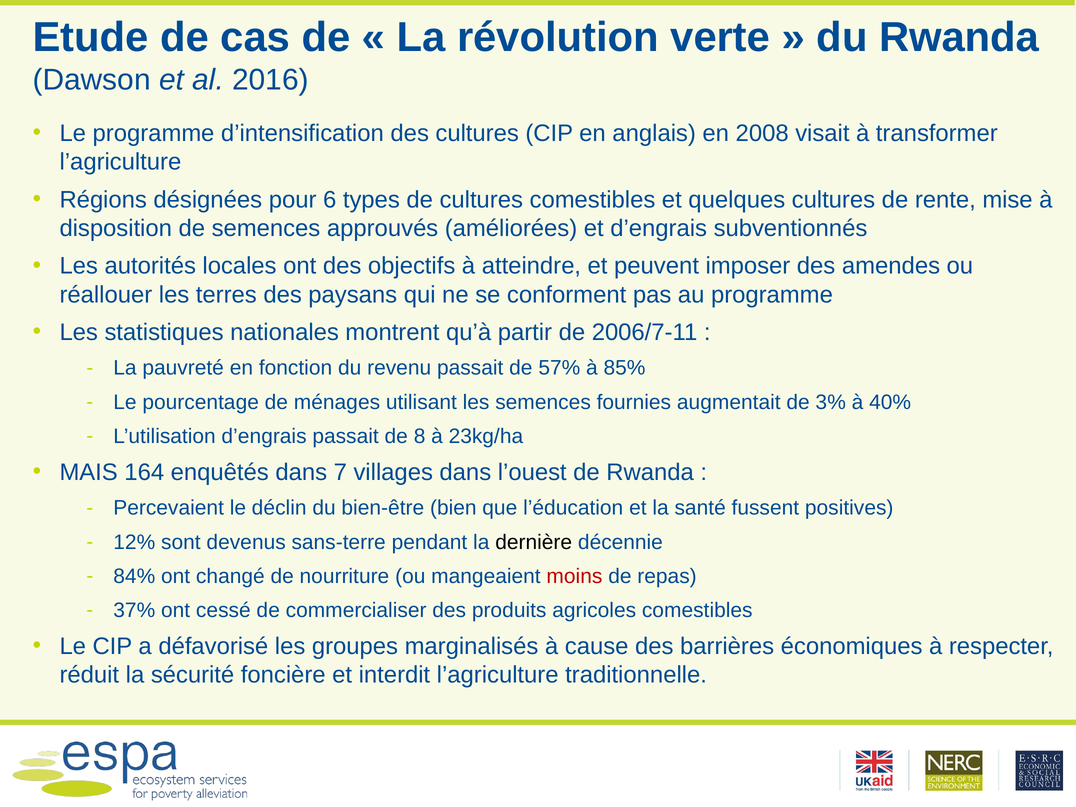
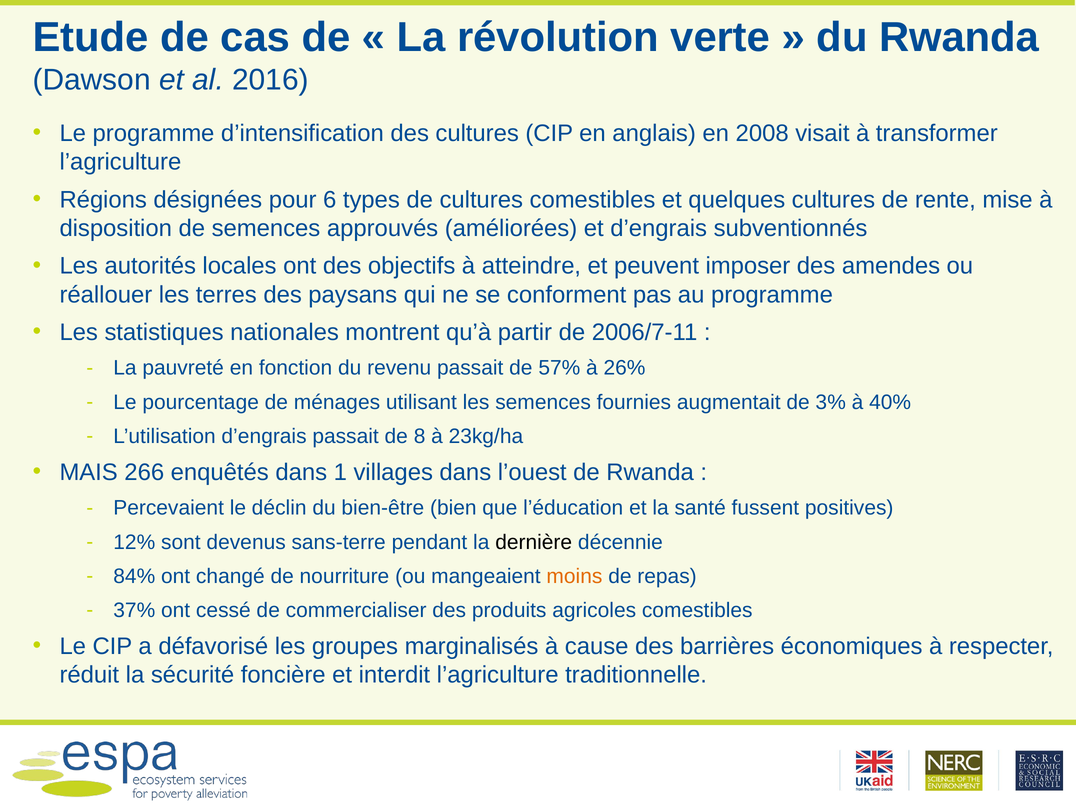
85%: 85% -> 26%
164: 164 -> 266
7: 7 -> 1
moins colour: red -> orange
